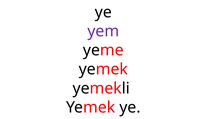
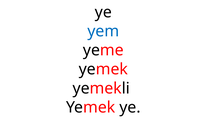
yem colour: purple -> blue
